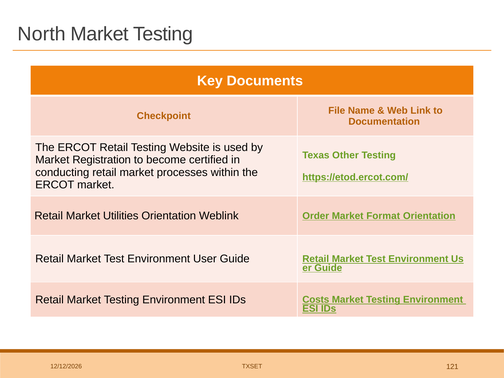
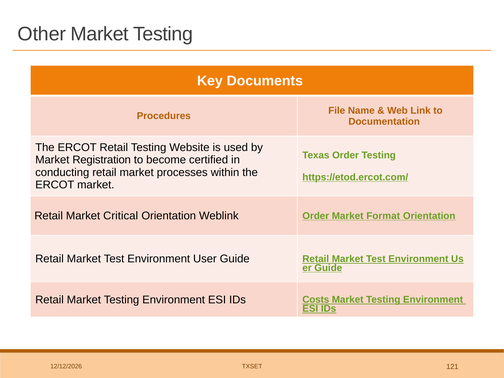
North: North -> Other
Checkpoint: Checkpoint -> Procedures
Texas Other: Other -> Order
Utilities: Utilities -> Critical
